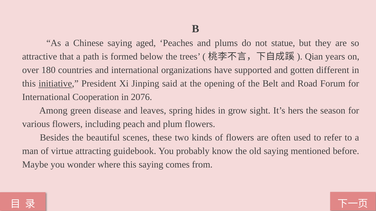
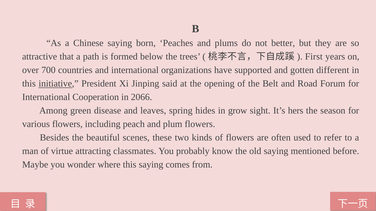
aged: aged -> born
statue: statue -> better
Qian: Qian -> First
180: 180 -> 700
2076: 2076 -> 2066
guidebook: guidebook -> classmates
